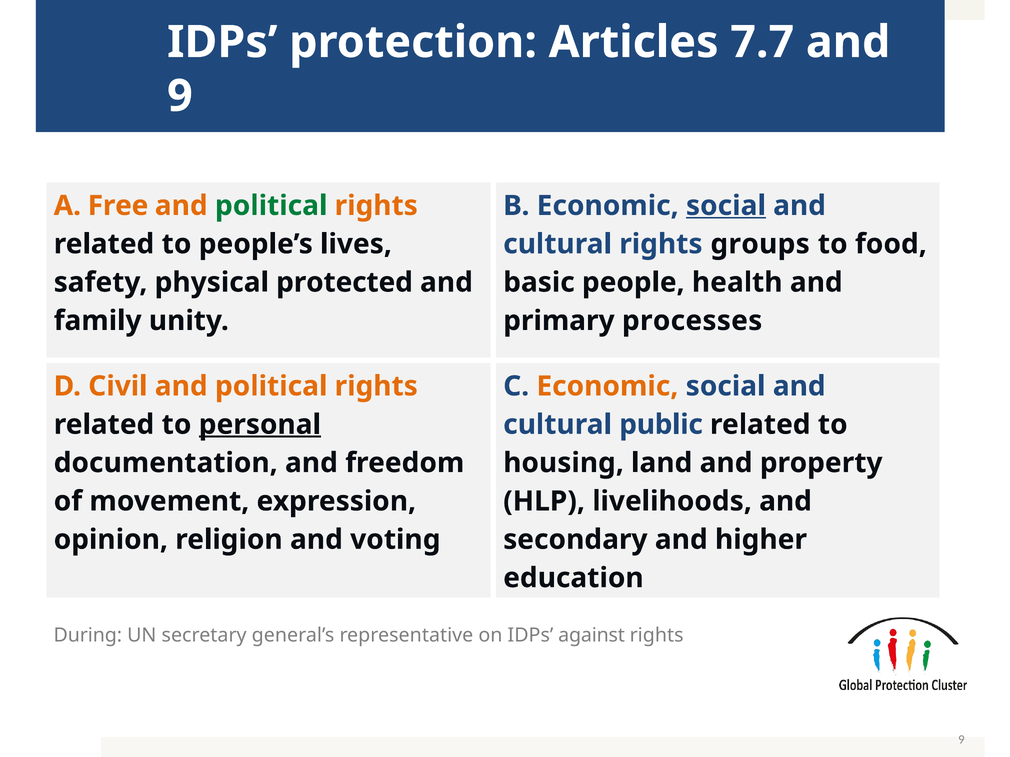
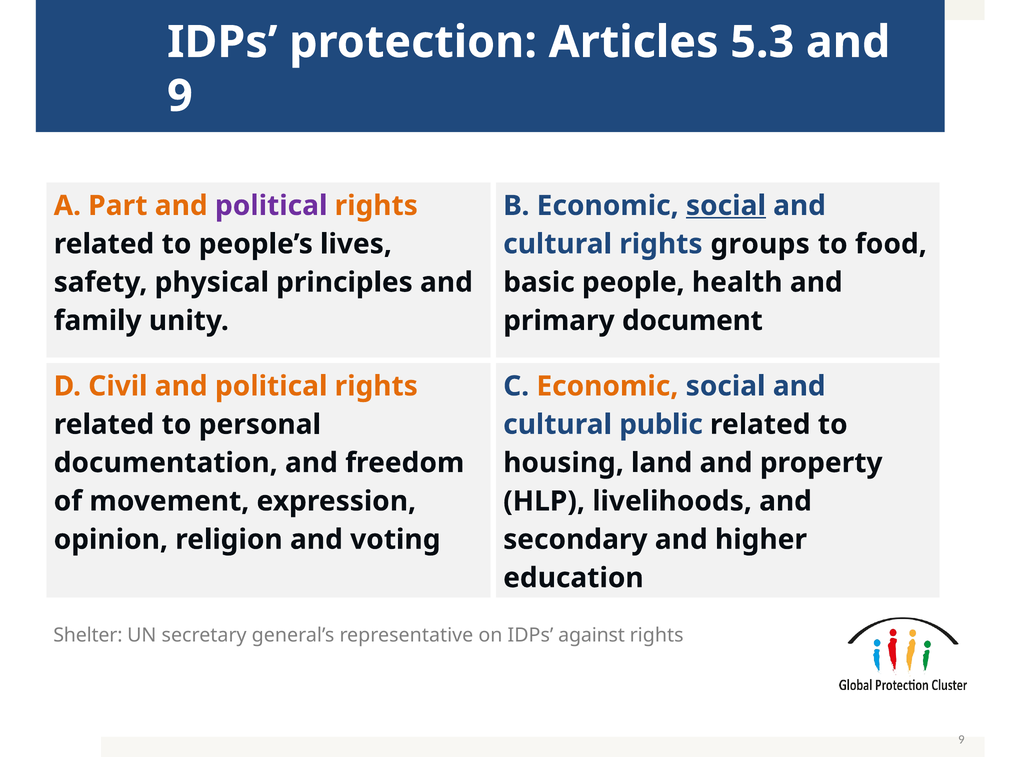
7.7: 7.7 -> 5.3
Free: Free -> Part
political at (271, 206) colour: green -> purple
protected: protected -> principles
processes: processes -> document
personal underline: present -> none
During: During -> Shelter
